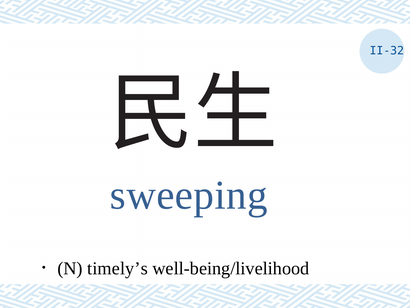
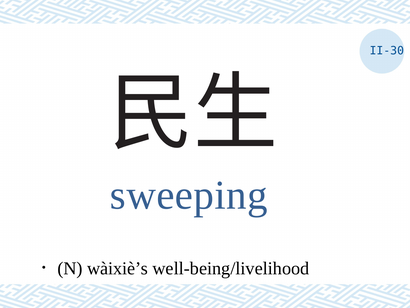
II-32: II-32 -> II-30
timely’s: timely’s -> wàixiè’s
